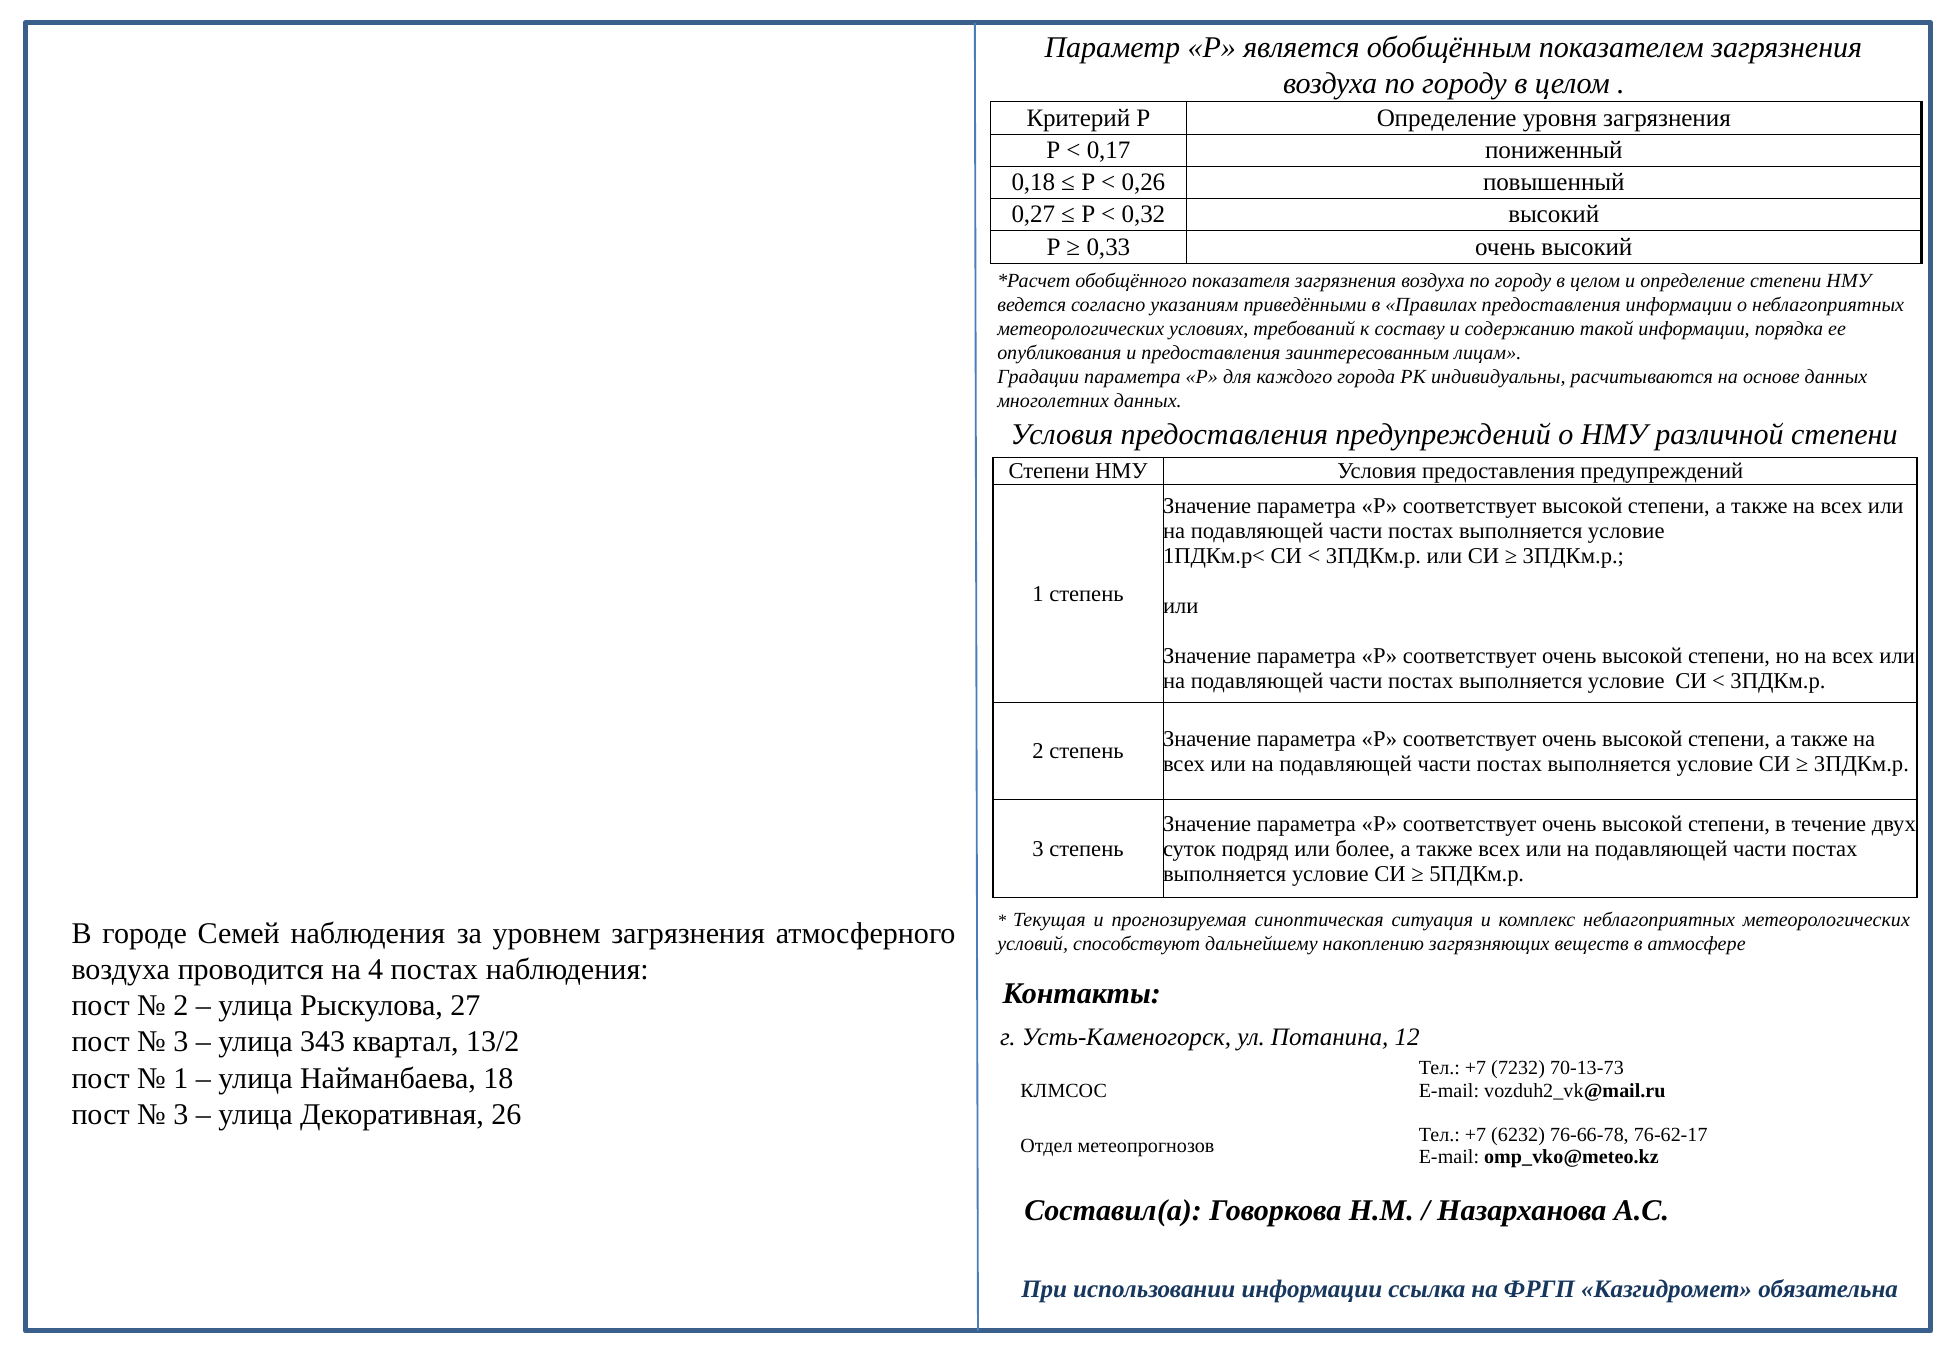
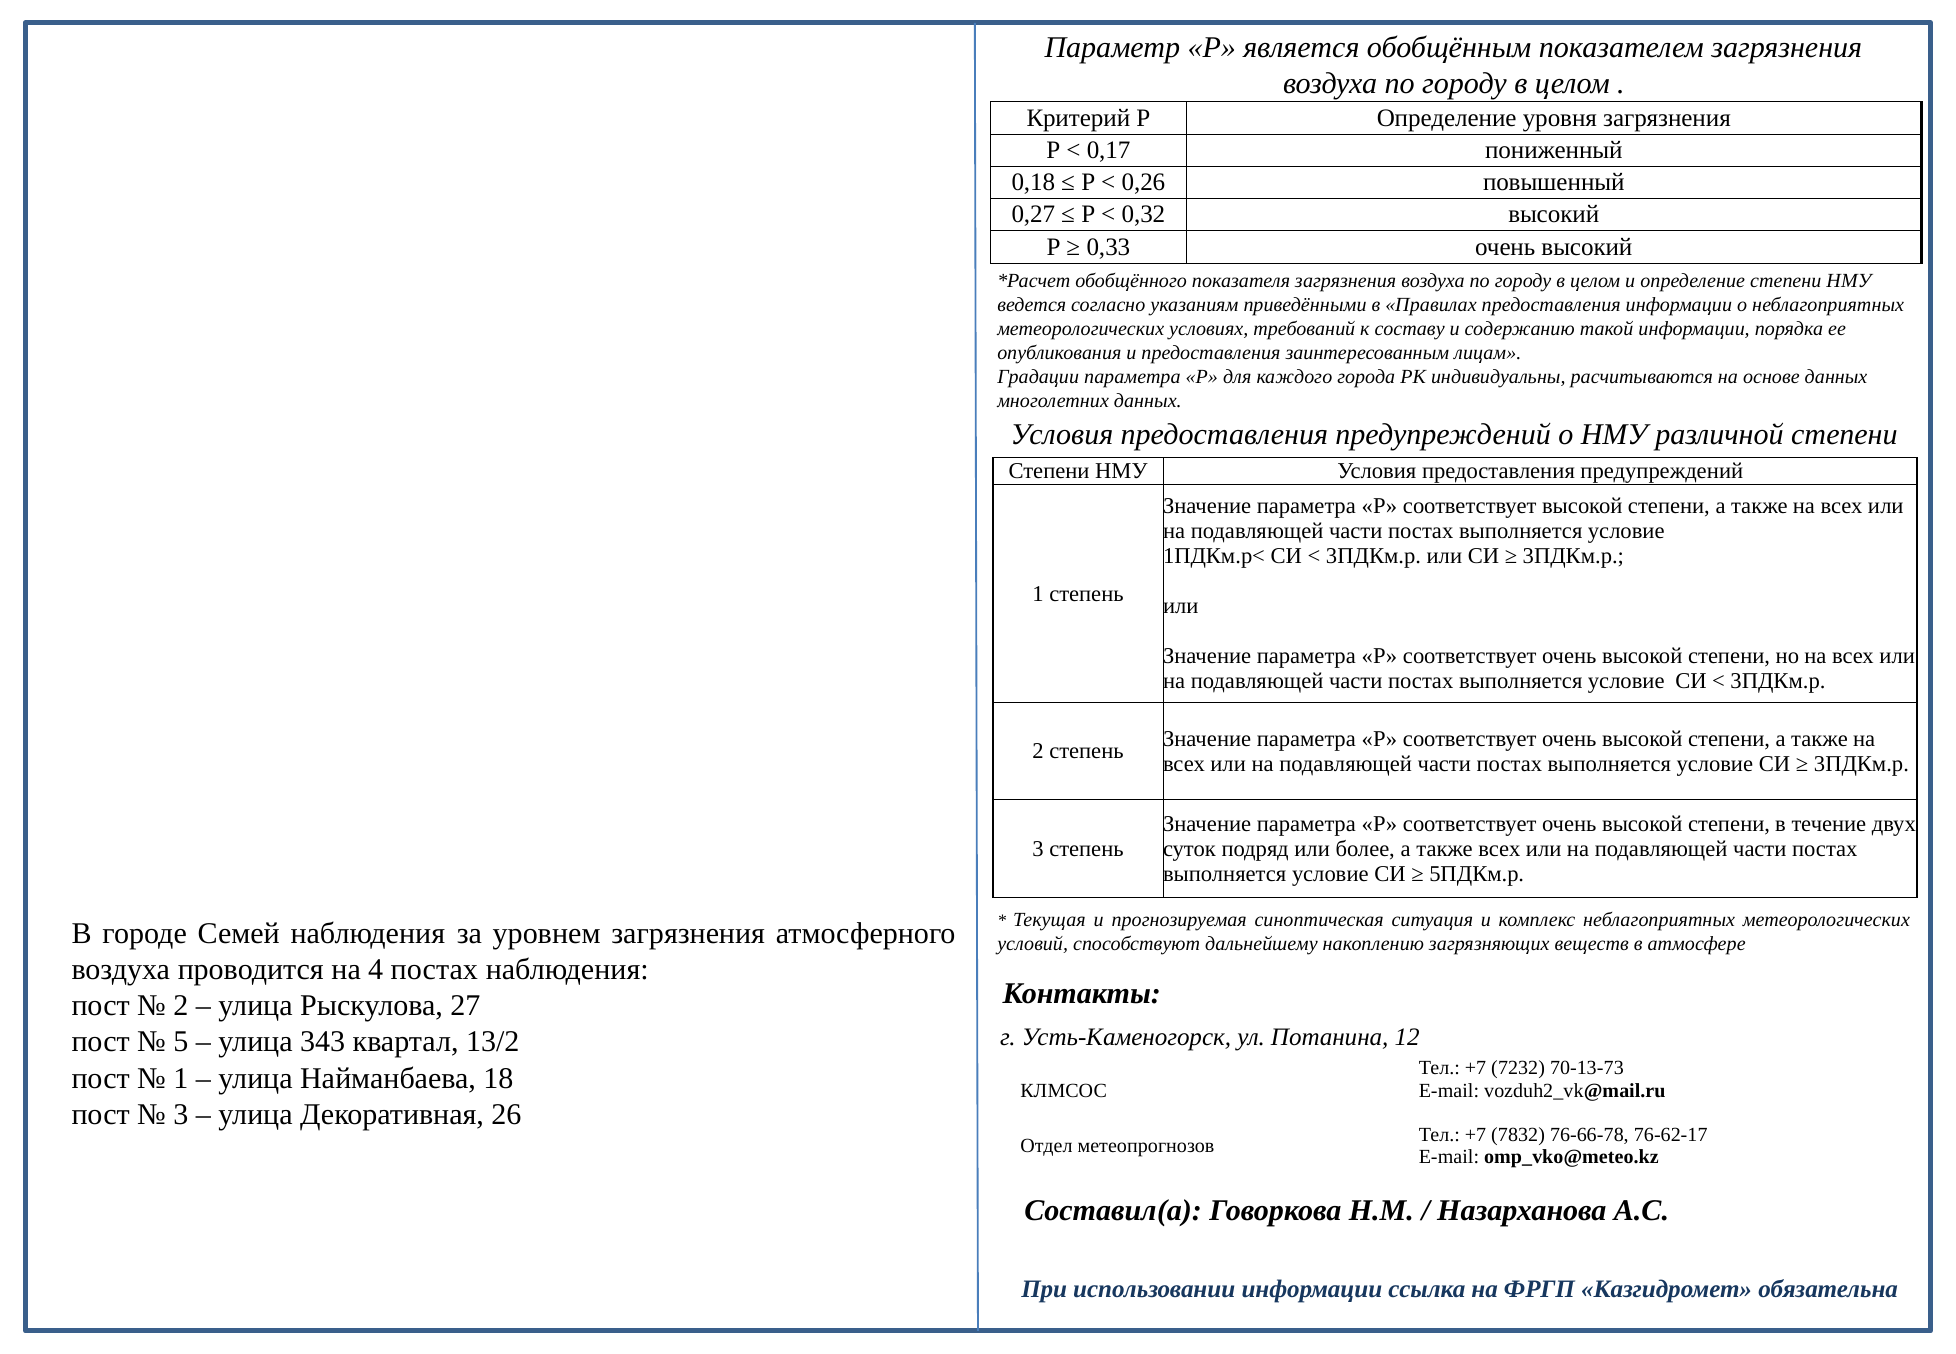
3 at (181, 1042): 3 -> 5
6232: 6232 -> 7832
